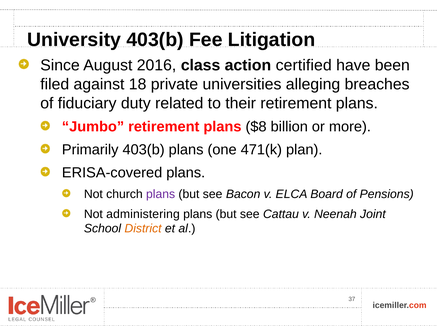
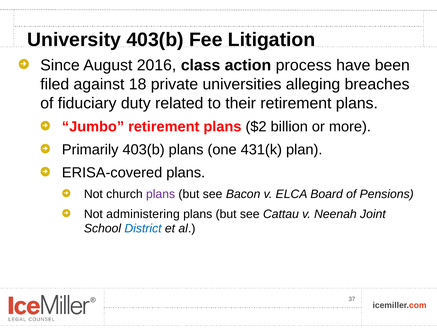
certified: certified -> process
$8: $8 -> $2
471(k: 471(k -> 431(k
District colour: orange -> blue
